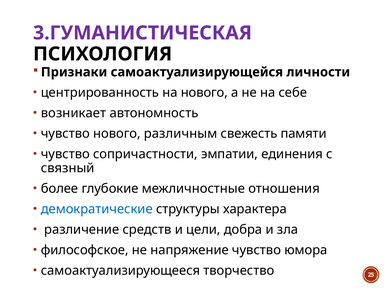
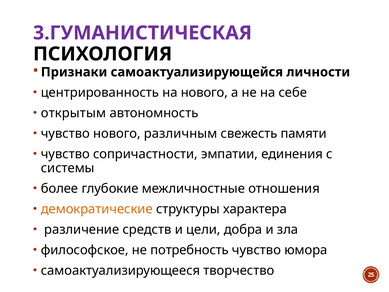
возникает: возникает -> открытым
связный: связный -> системы
демократические colour: blue -> orange
напряжение: напряжение -> потребность
